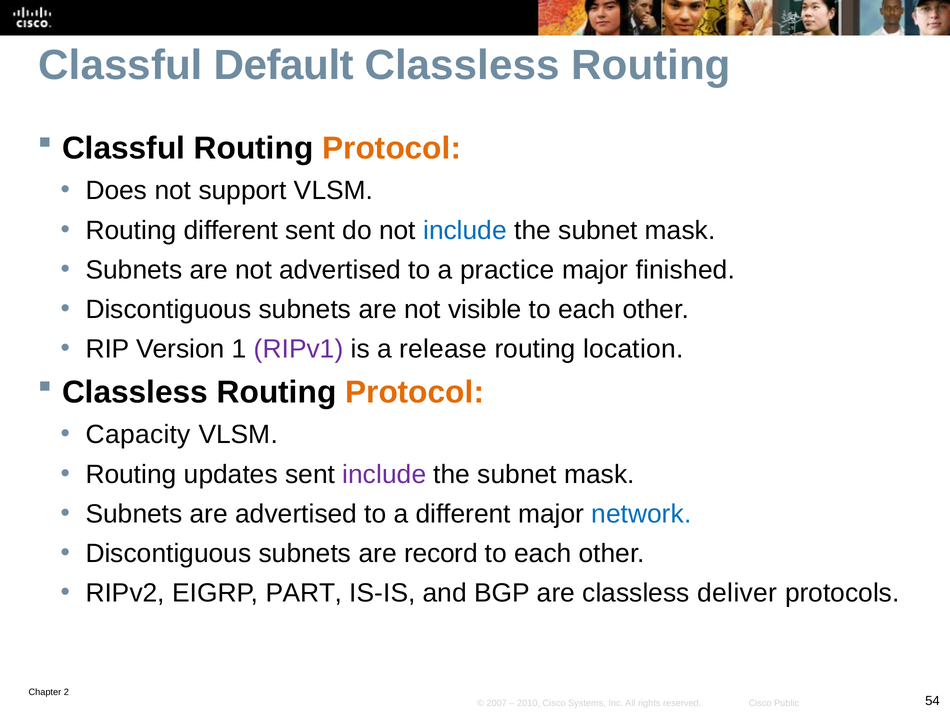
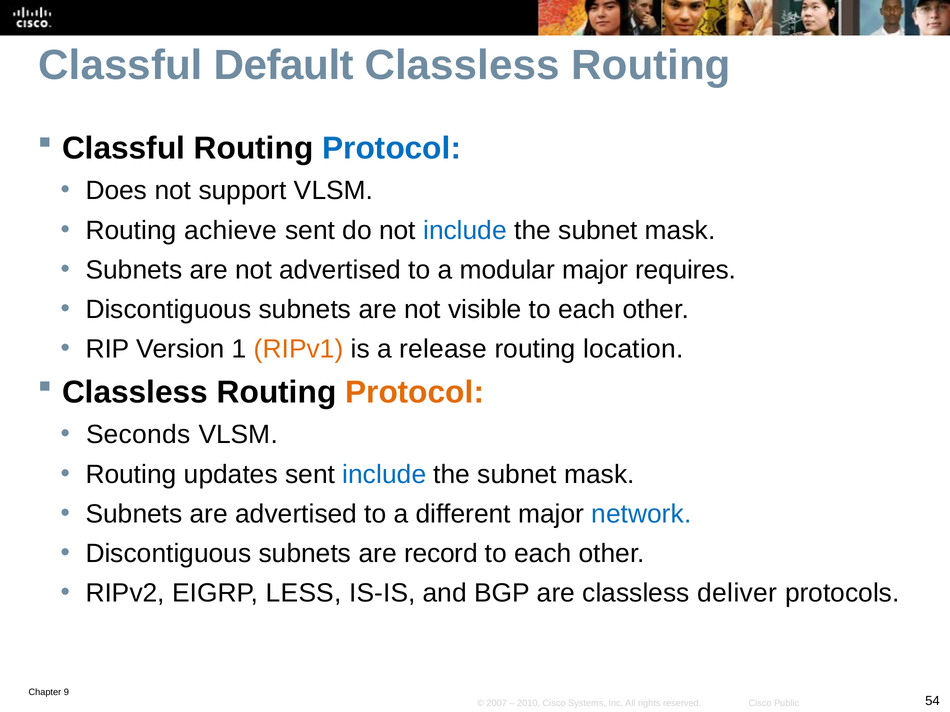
Protocol at (392, 148) colour: orange -> blue
Routing different: different -> achieve
practice: practice -> modular
finished: finished -> requires
RIPv1 colour: purple -> orange
Capacity: Capacity -> Seconds
include at (384, 475) colour: purple -> blue
PART: PART -> LESS
2: 2 -> 9
